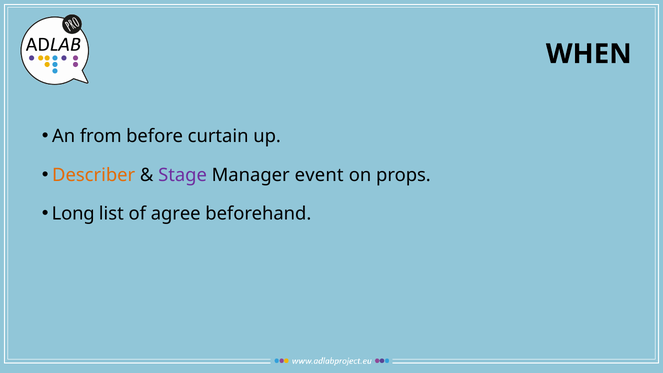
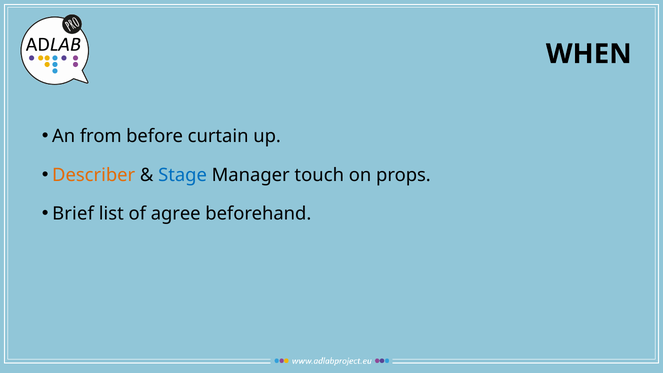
Stage colour: purple -> blue
event: event -> touch
Long: Long -> Brief
